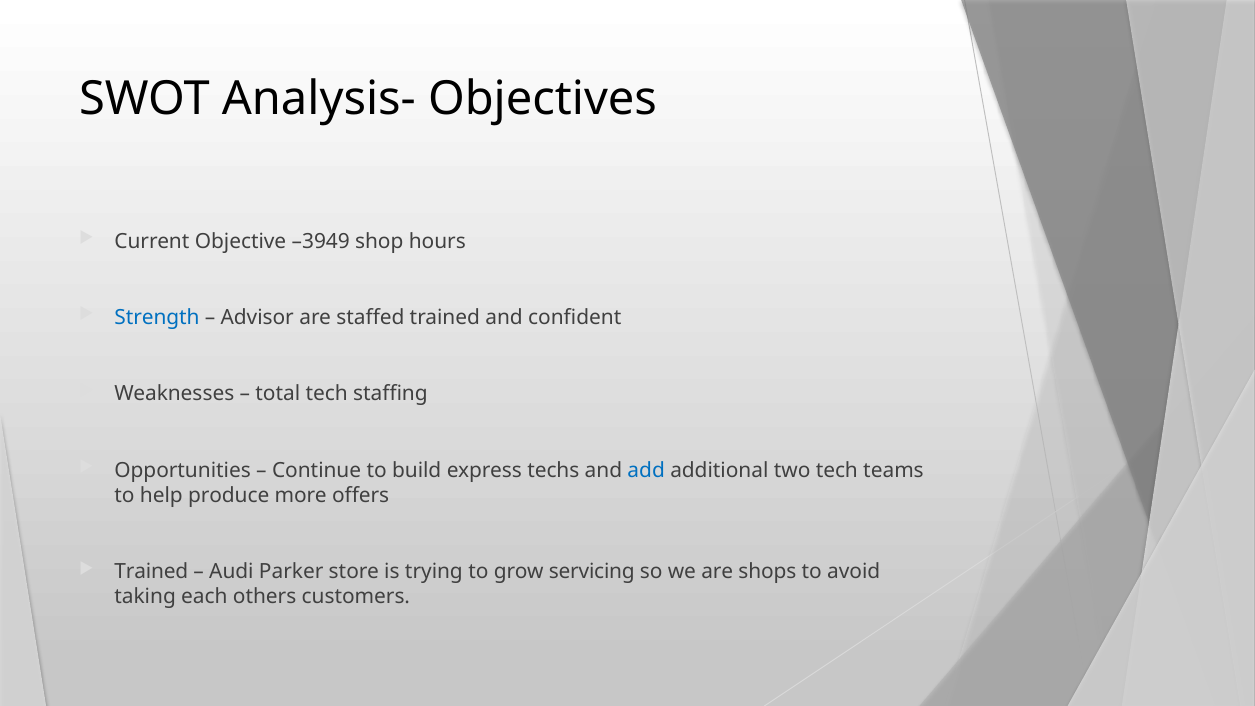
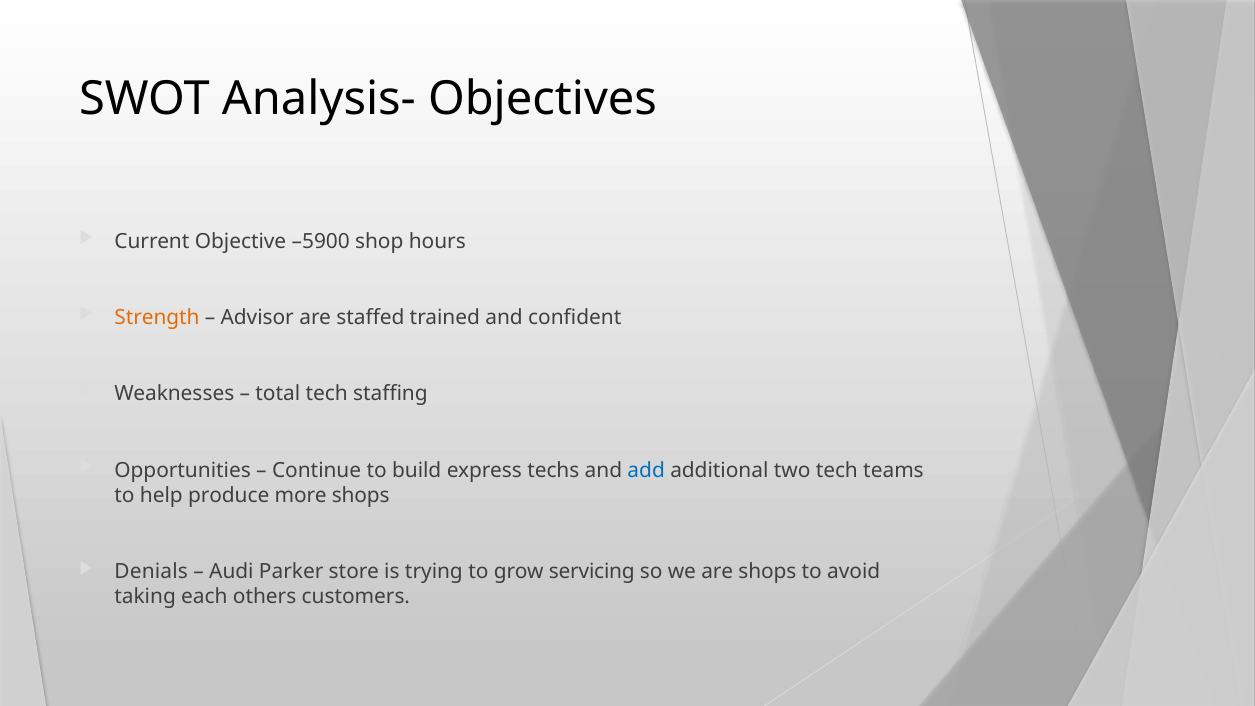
–3949: –3949 -> –5900
Strength colour: blue -> orange
more offers: offers -> shops
Trained at (151, 572): Trained -> Denials
